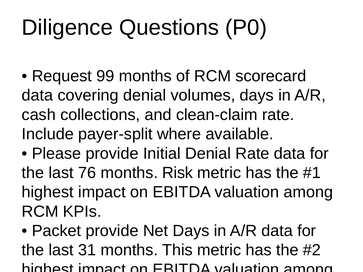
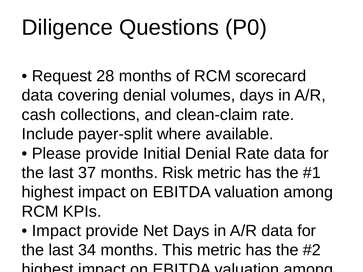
99: 99 -> 28
76: 76 -> 37
Packet at (56, 231): Packet -> Impact
31: 31 -> 34
